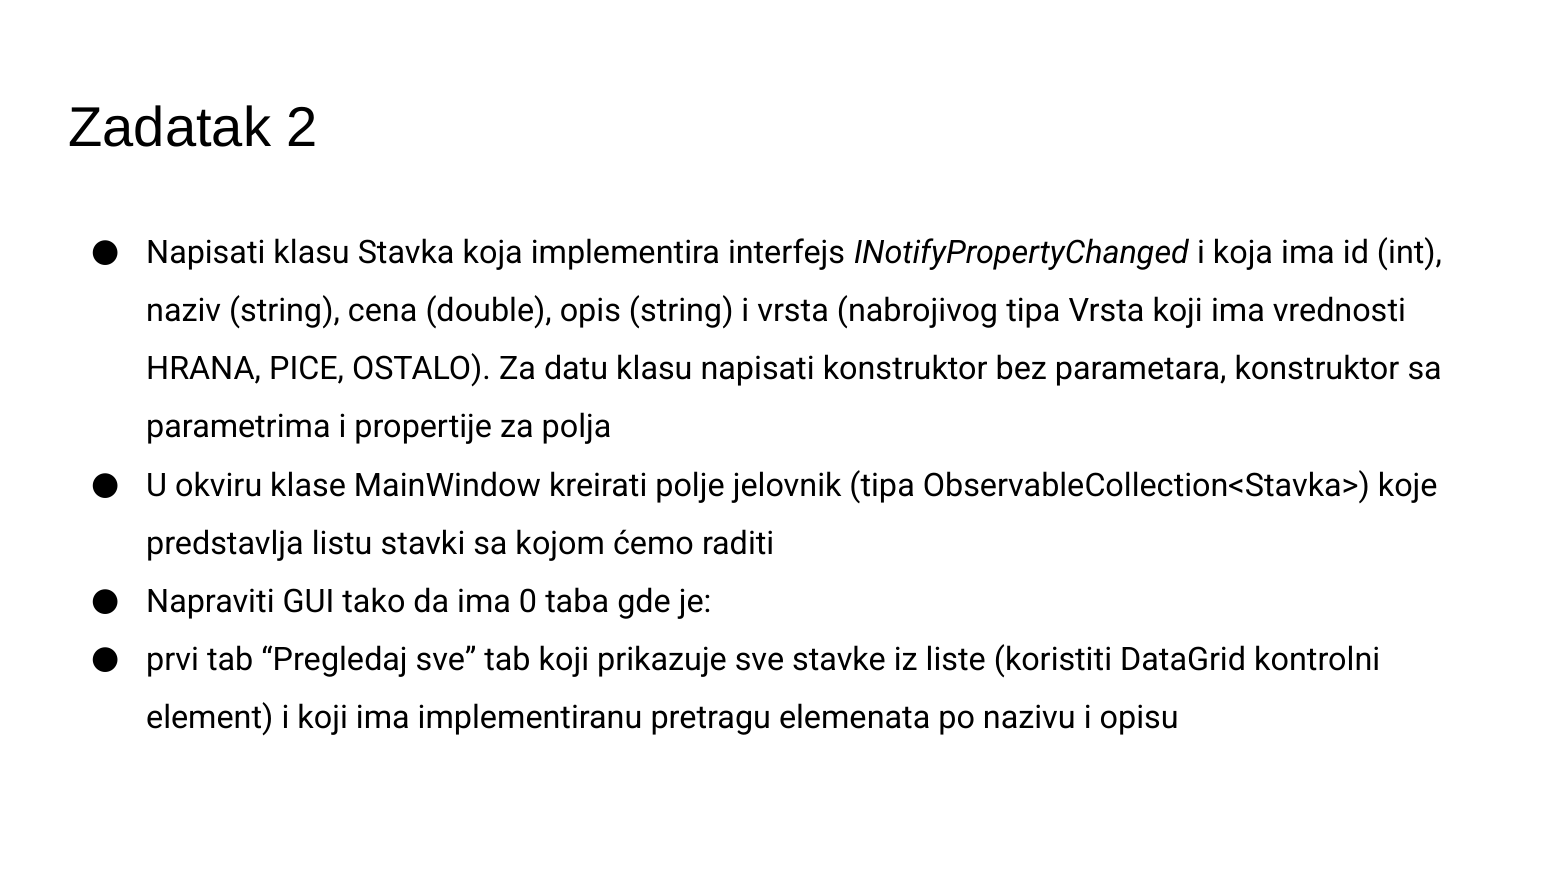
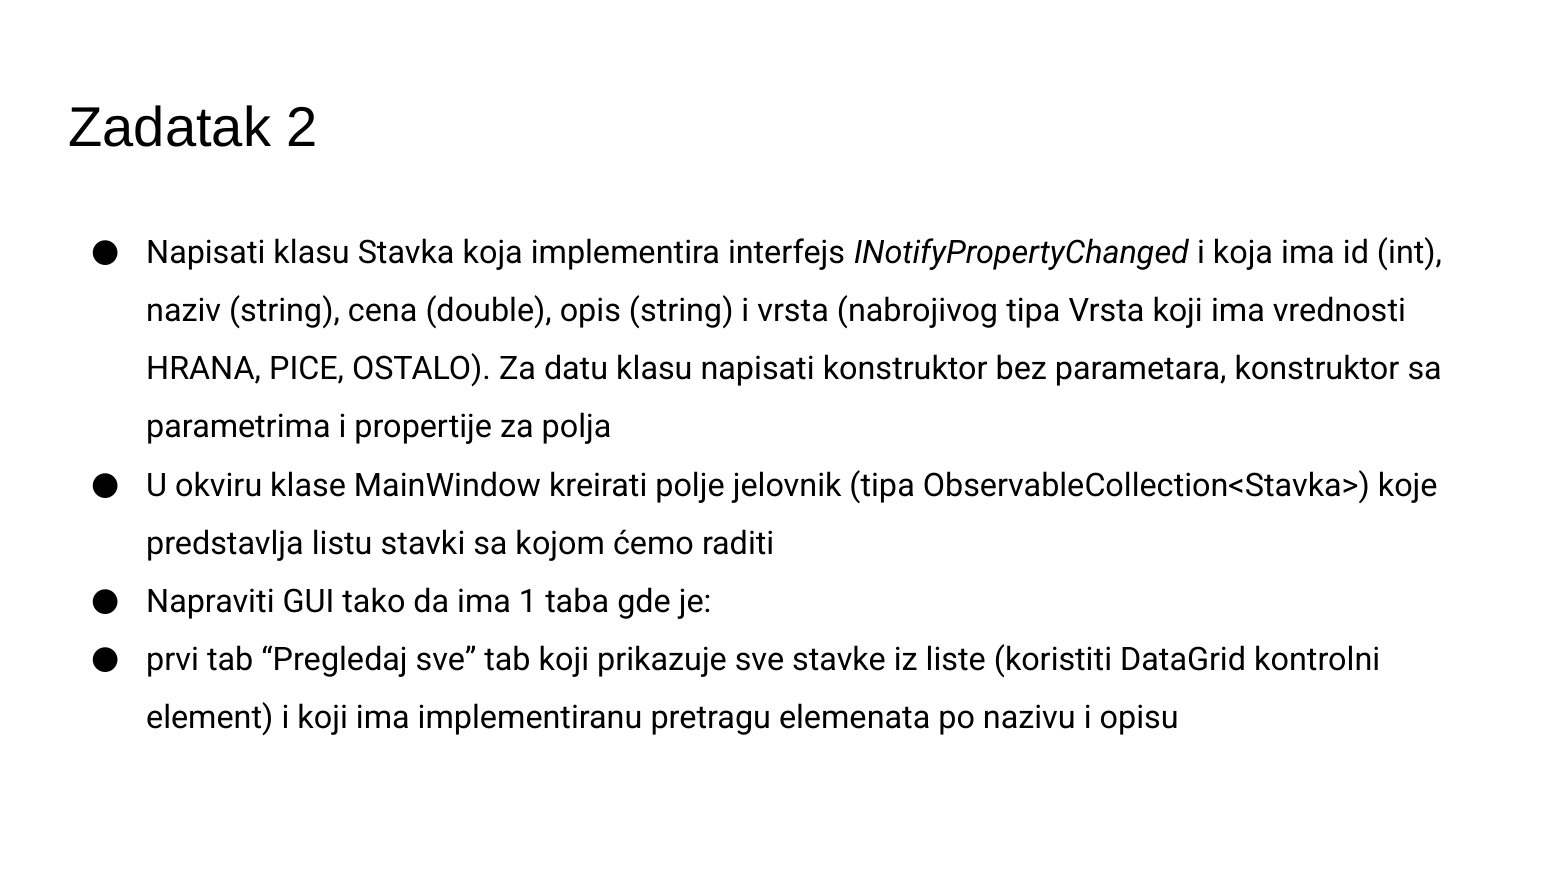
0: 0 -> 1
